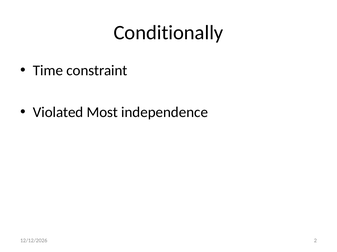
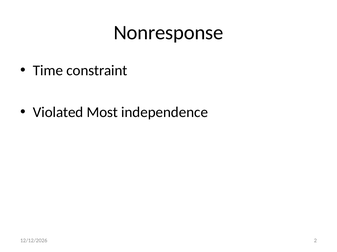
Conditionally: Conditionally -> Nonresponse
